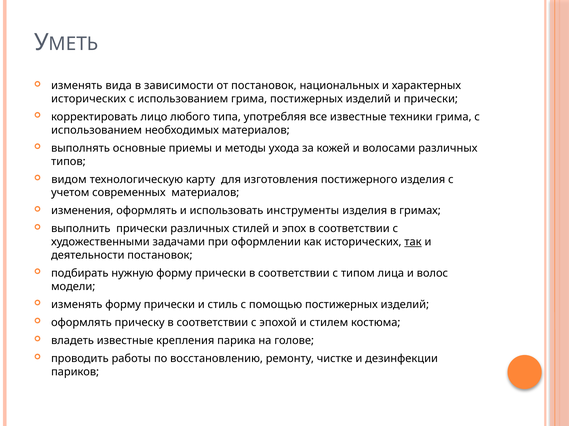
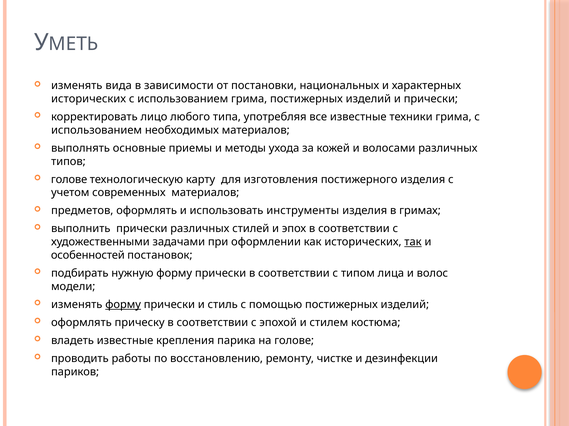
от постановок: постановок -> постановки
видом at (69, 180): видом -> голове
изменения: изменения -> предметов
деятельности: деятельности -> особенностей
форму at (123, 305) underline: none -> present
